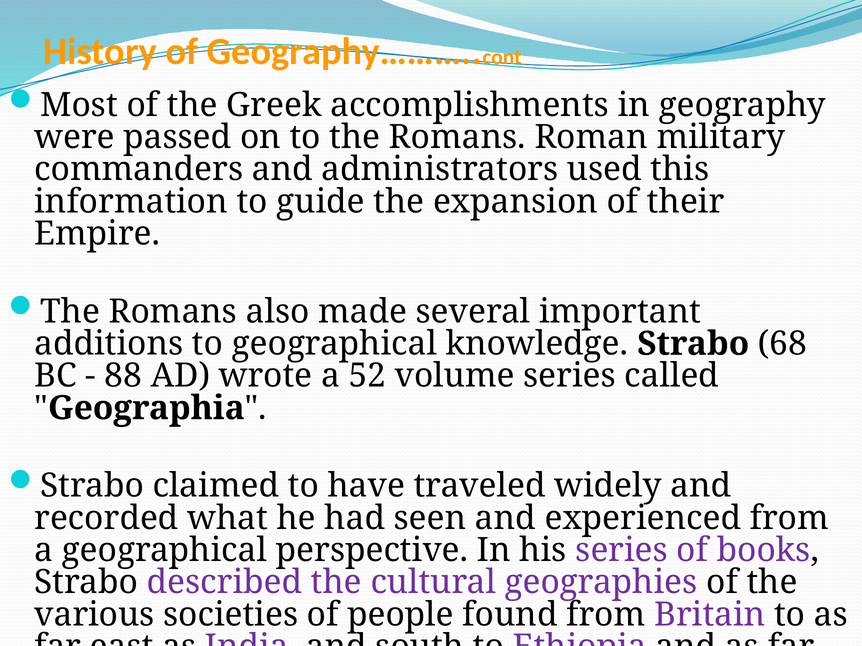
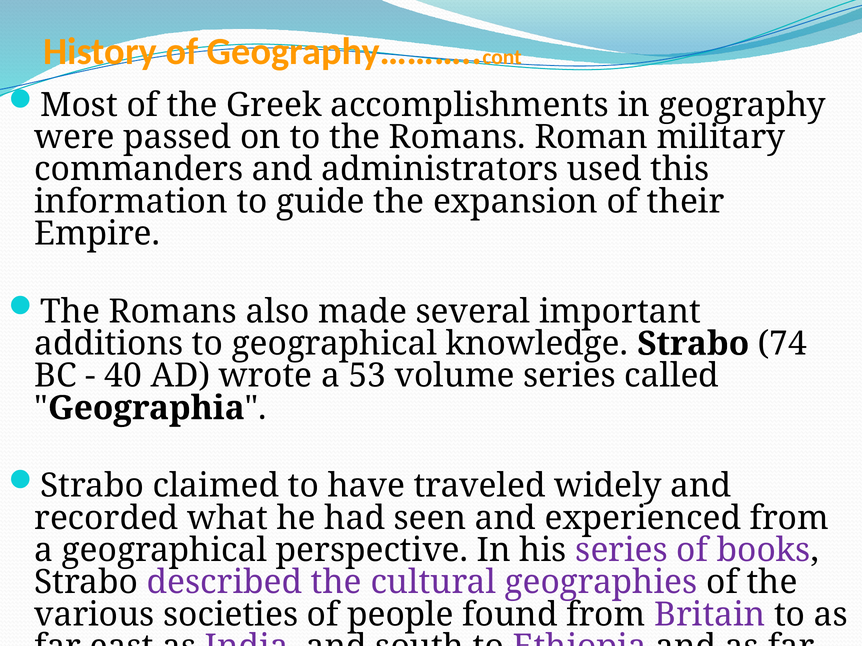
68: 68 -> 74
88: 88 -> 40
52: 52 -> 53
